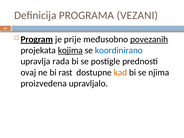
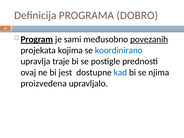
VEZANI: VEZANI -> DOBRO
prije: prije -> sami
kojima underline: present -> none
rada: rada -> traje
rast: rast -> jest
kad colour: orange -> blue
